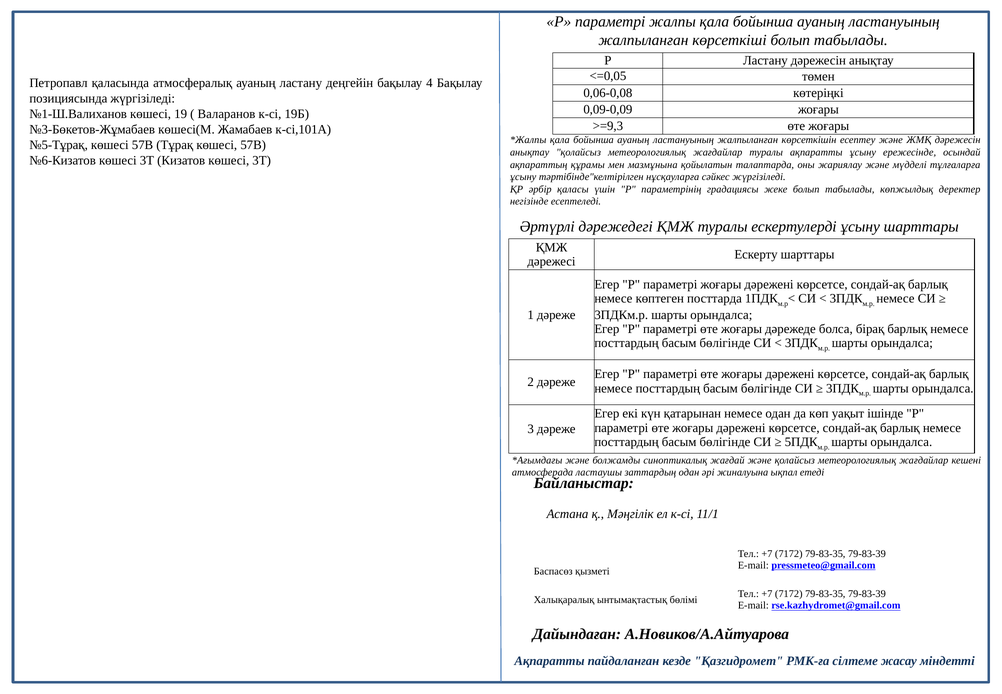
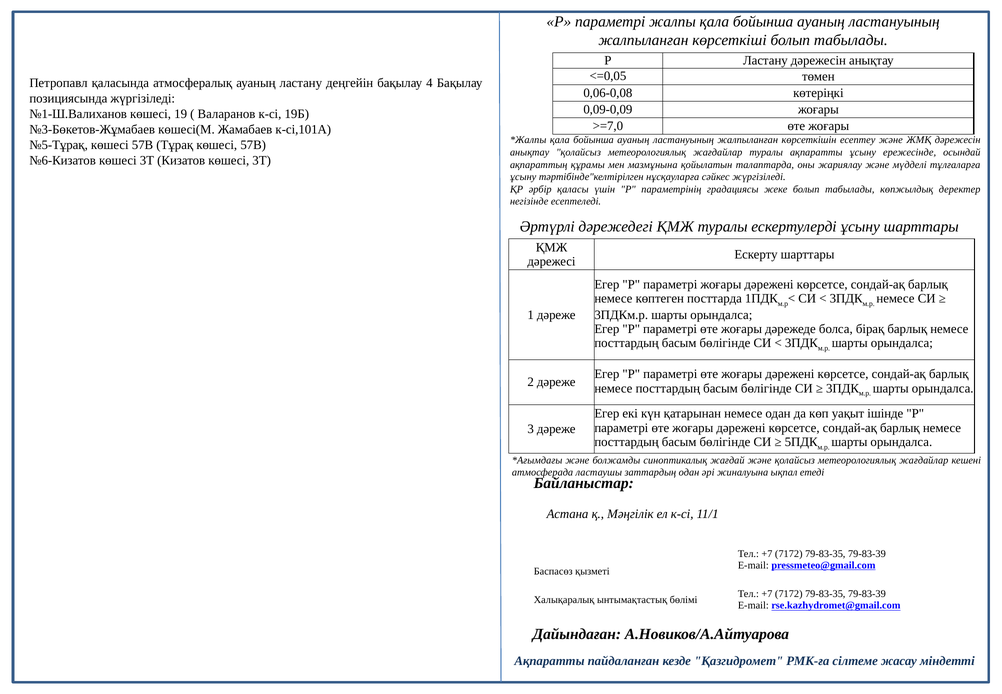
>=9,3: >=9,3 -> >=7,0
